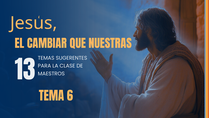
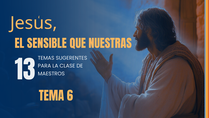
CAMBIAR: CAMBIAR -> SENSIBLE
